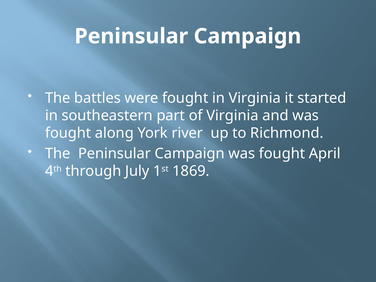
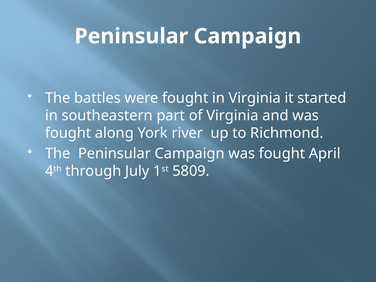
1869: 1869 -> 5809
